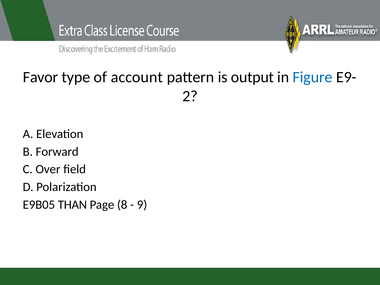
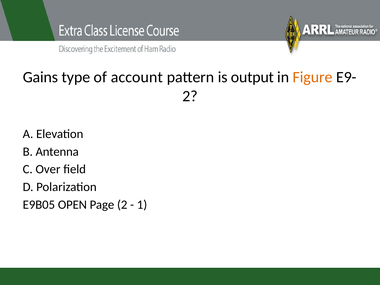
Favor: Favor -> Gains
Figure colour: blue -> orange
Forward: Forward -> Antenna
THAN: THAN -> OPEN
Page 8: 8 -> 2
9: 9 -> 1
